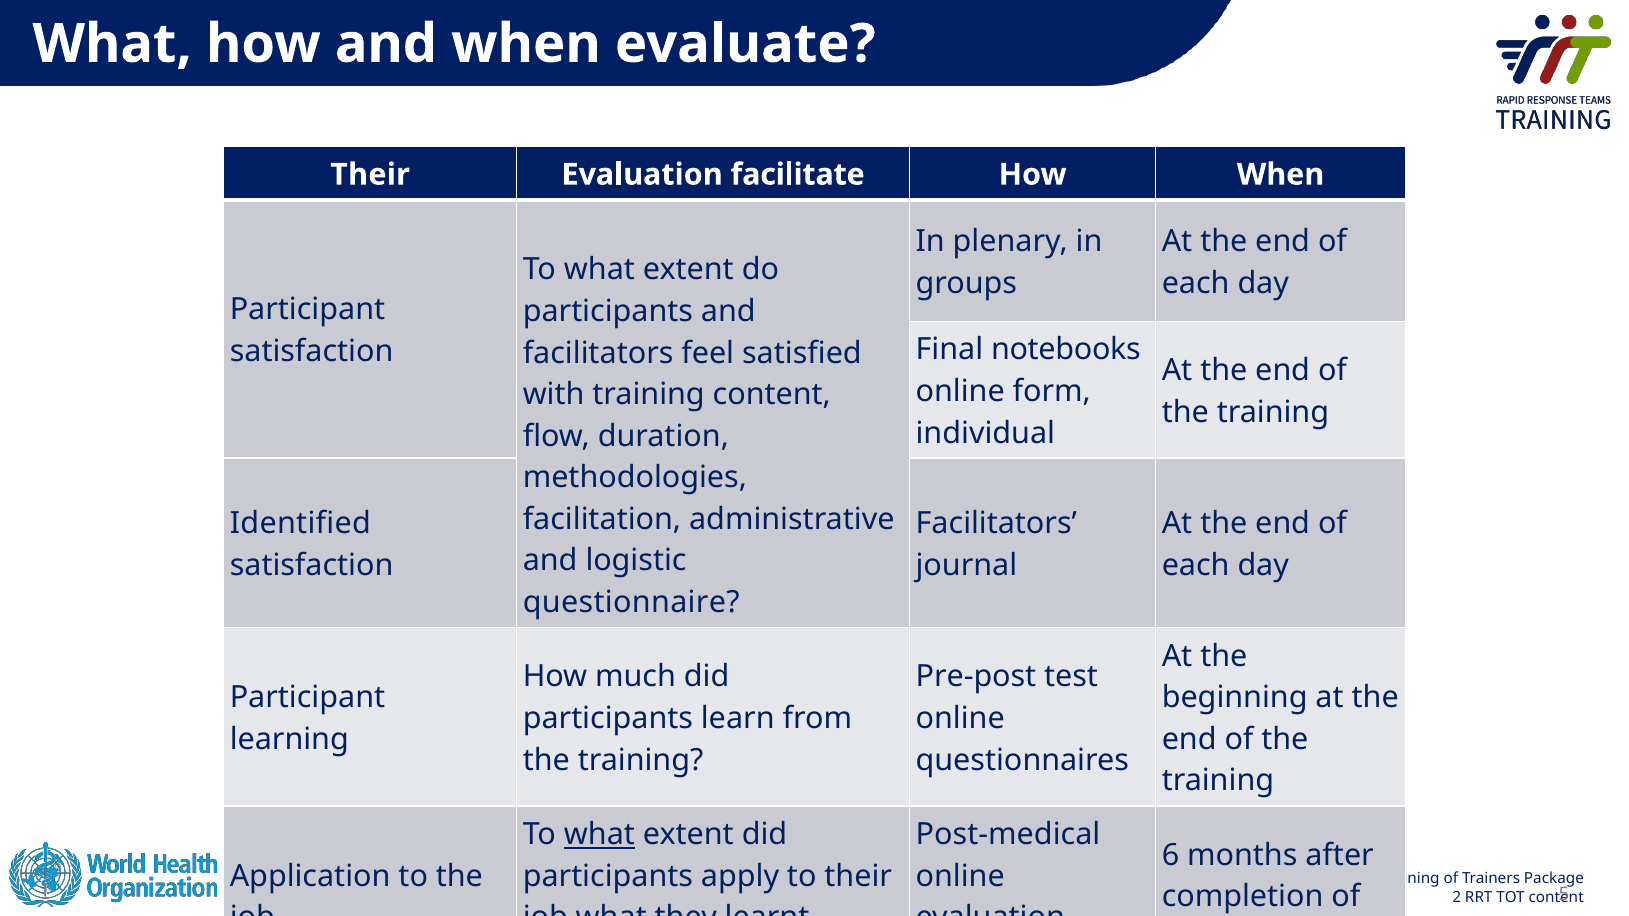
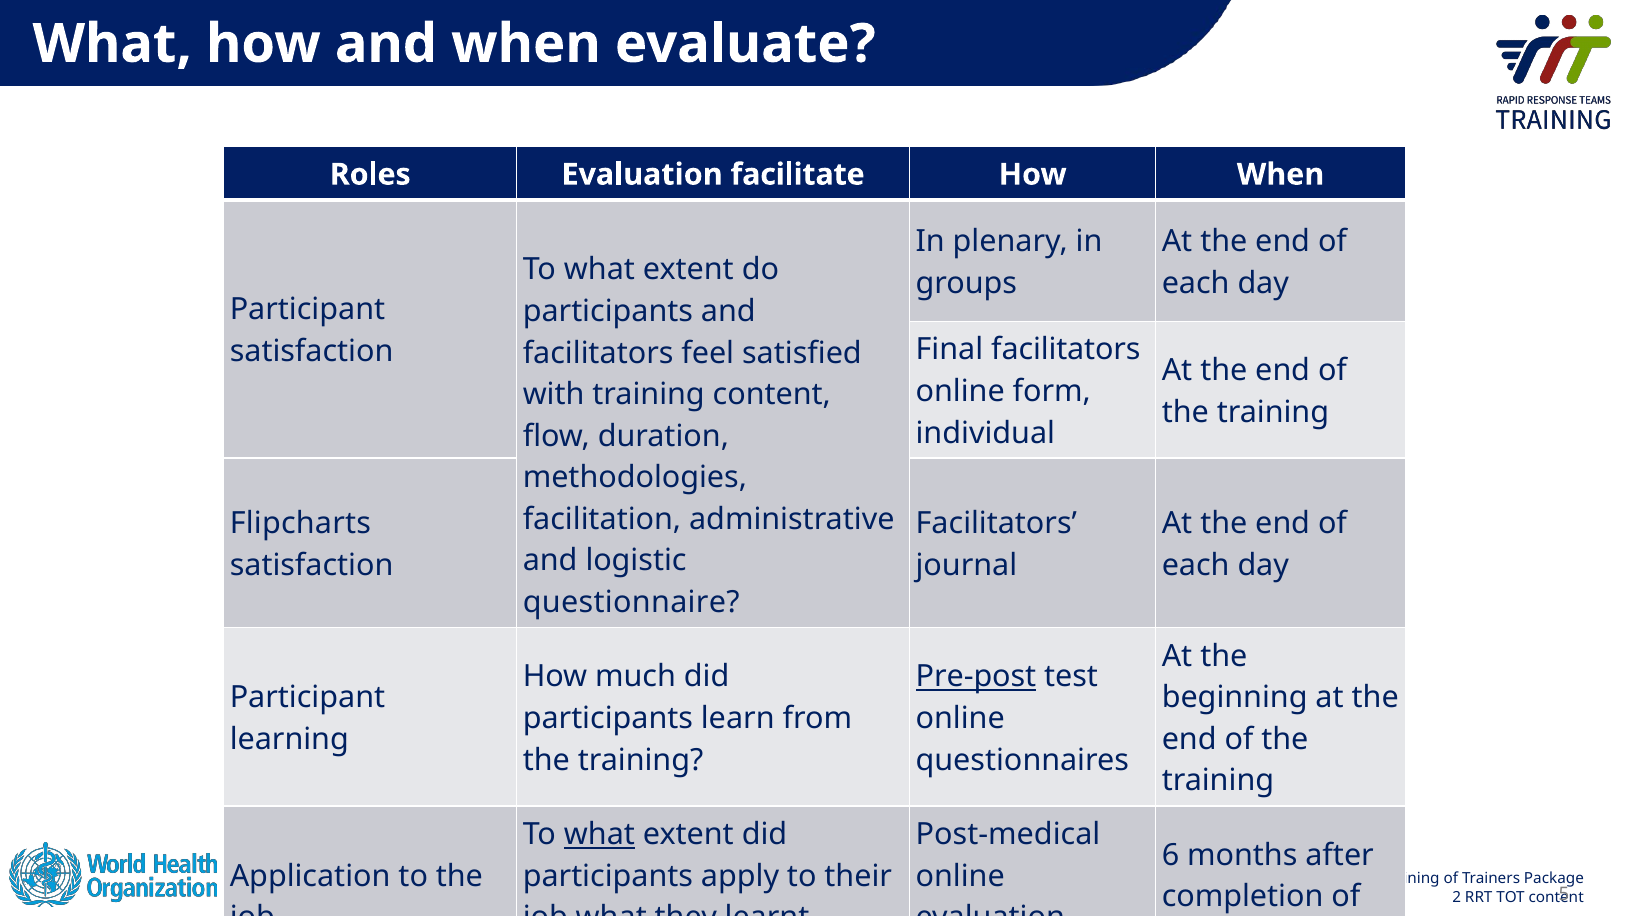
Their at (370, 175): Their -> Roles
Final notebooks: notebooks -> facilitators
Identified: Identified -> Flipcharts
Pre-post underline: none -> present
